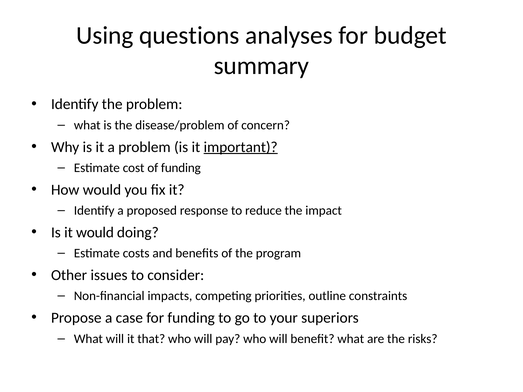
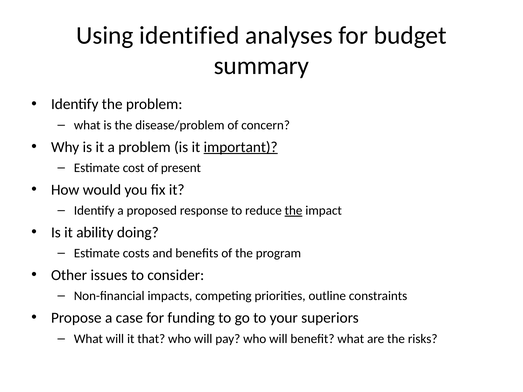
questions: questions -> identified
of funding: funding -> present
the at (294, 211) underline: none -> present
it would: would -> ability
